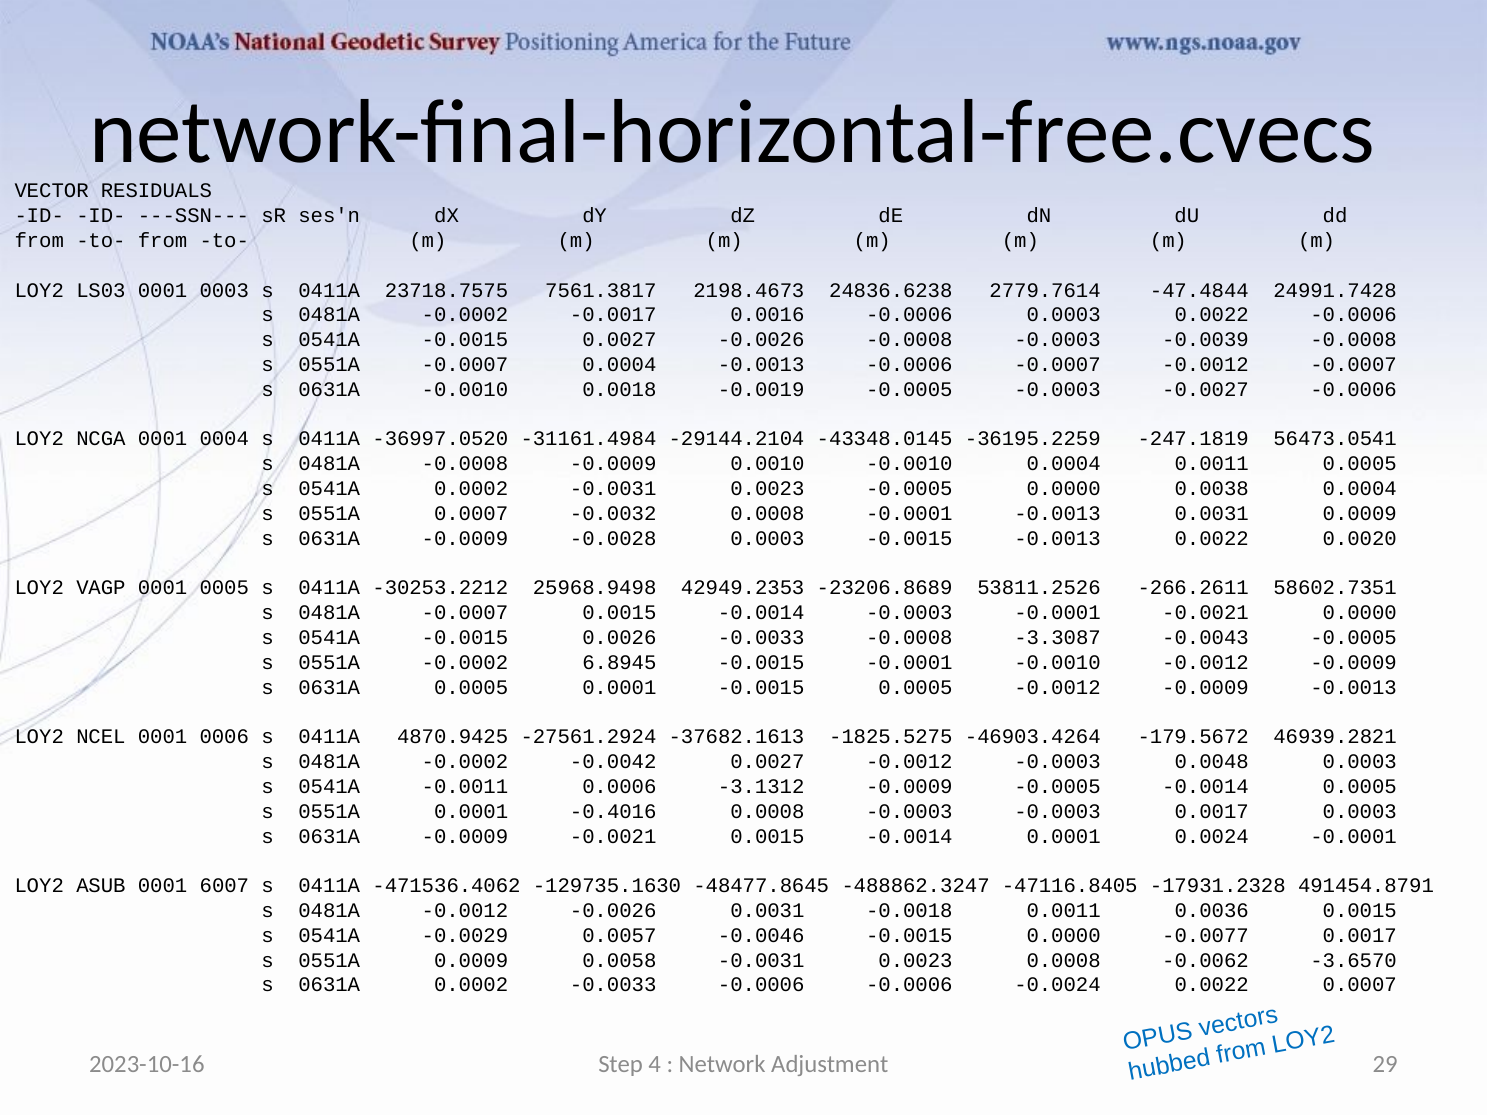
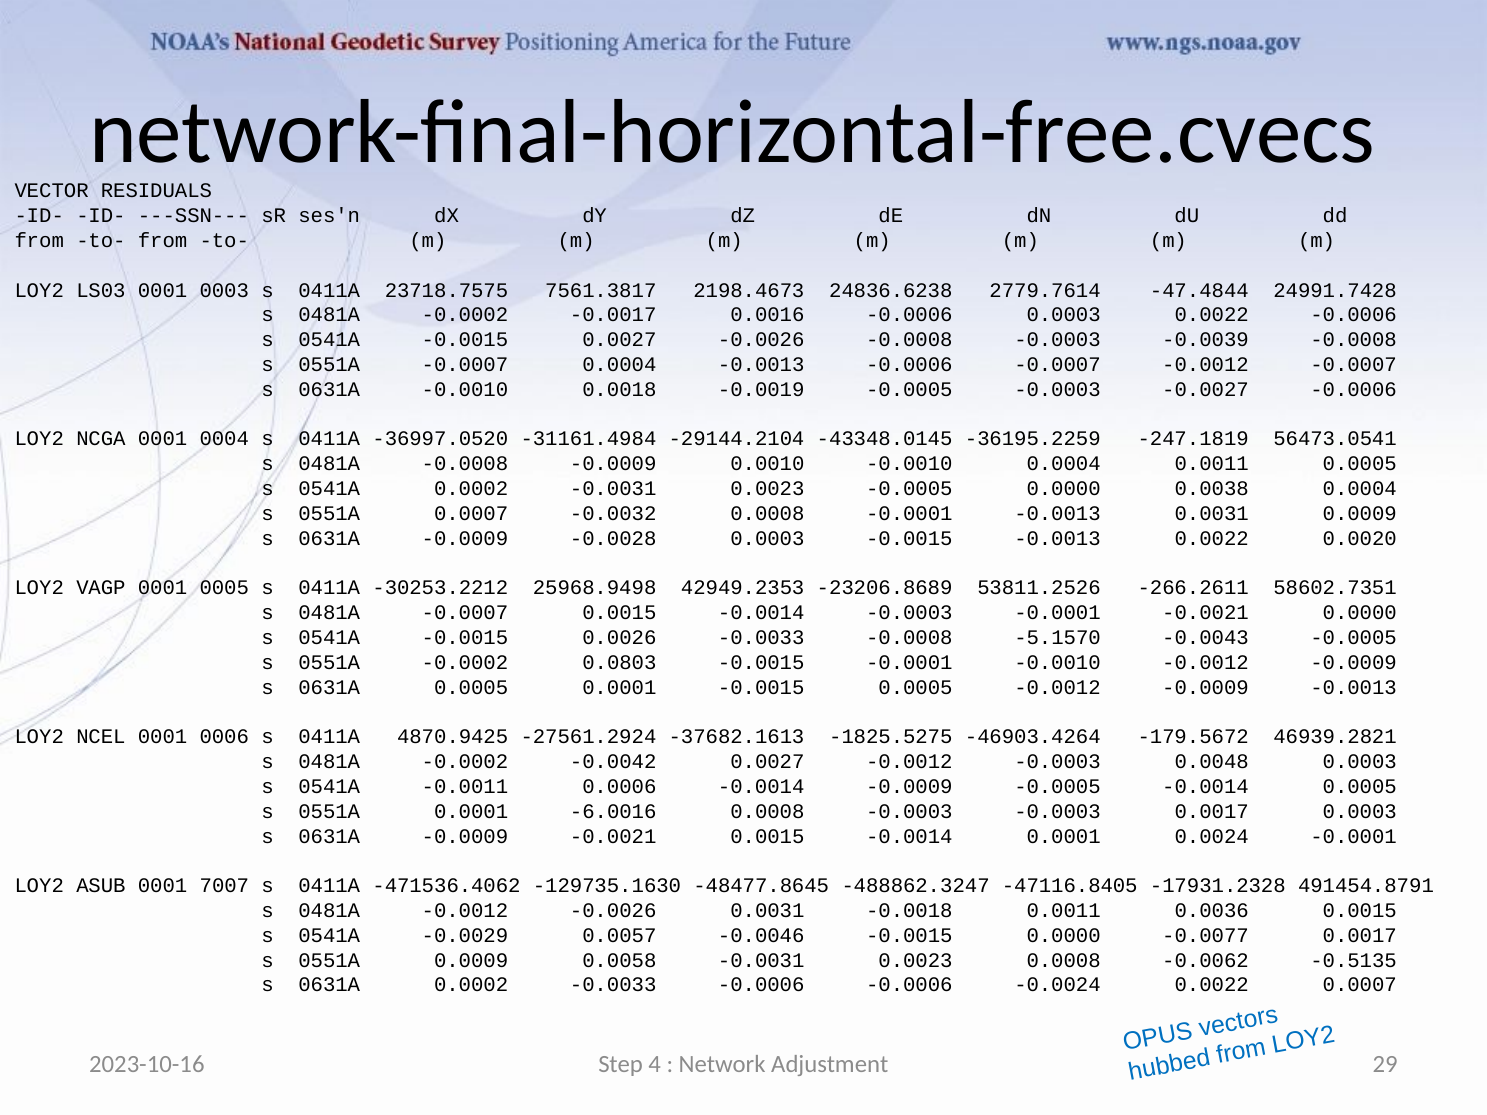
-3.3087: -3.3087 -> -5.1570
6.8945: 6.8945 -> 0.0803
0.0006 -3.1312: -3.1312 -> -0.0014
-0.4016: -0.4016 -> -6.0016
6007: 6007 -> 7007
-3.6570: -3.6570 -> -0.5135
